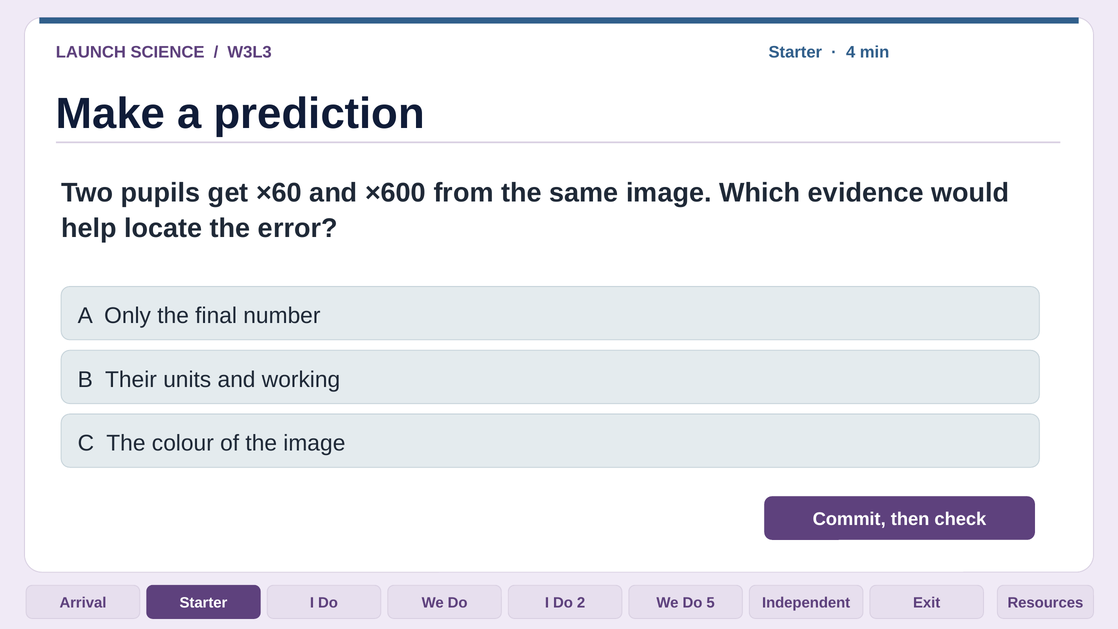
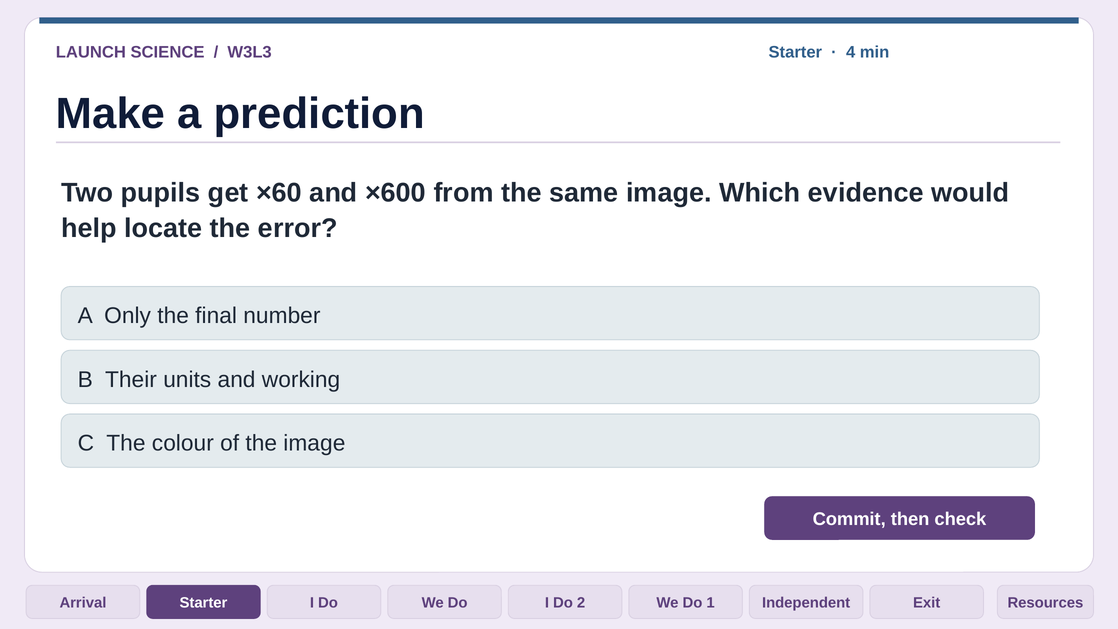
5: 5 -> 1
